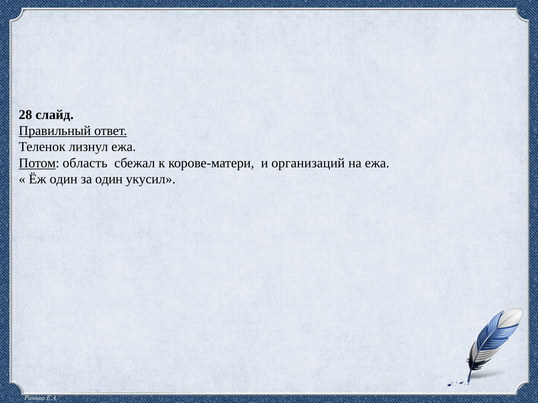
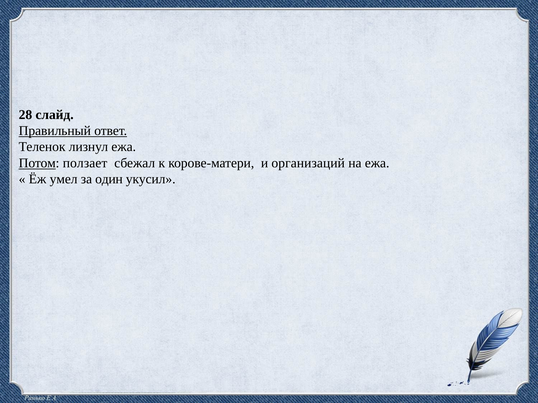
область: область -> ползает
Ёж один: один -> умел
